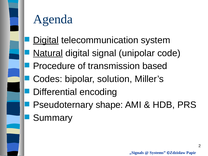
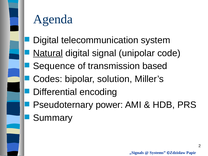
Digital at (46, 40) underline: present -> none
Procedure: Procedure -> Sequence
shape: shape -> power
